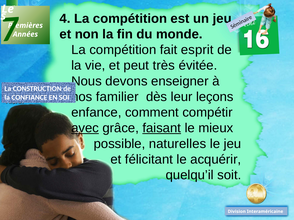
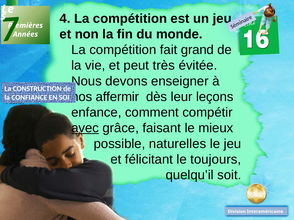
esprit: esprit -> grand
familier: familier -> affermir
faisant underline: present -> none
acquérir: acquérir -> toujours
